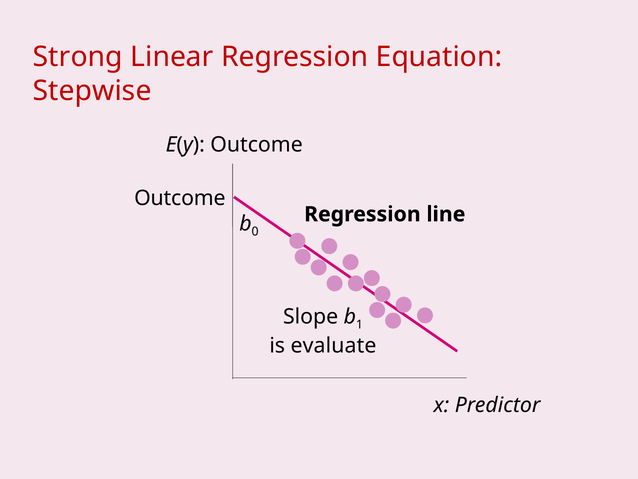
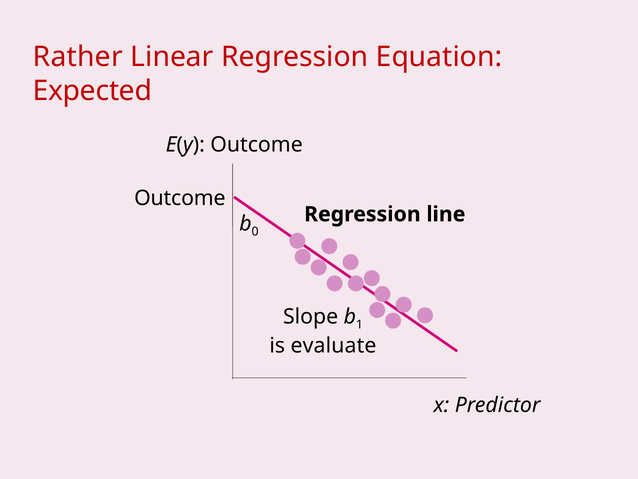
Strong: Strong -> Rather
Stepwise: Stepwise -> Expected
